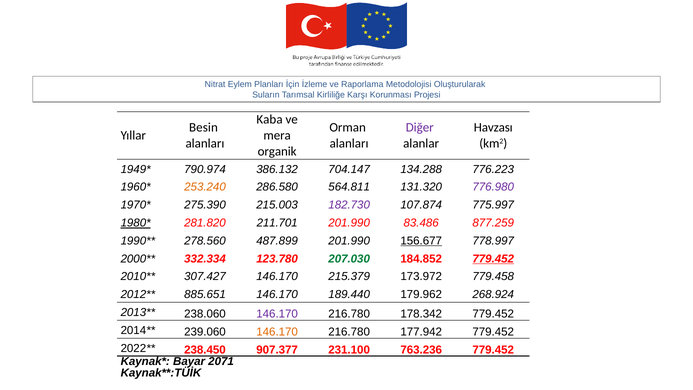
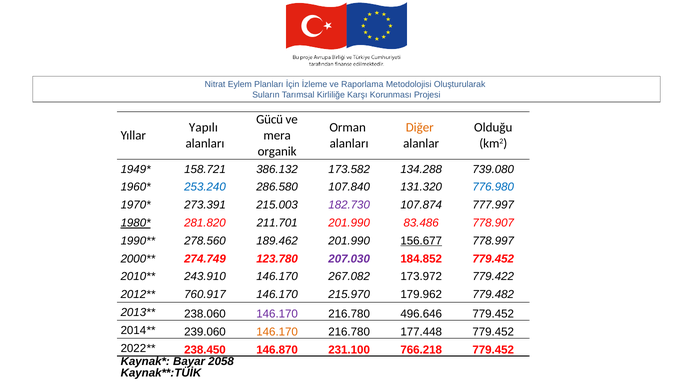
Kaba: Kaba -> Gücü
Besin: Besin -> Yapılı
Diğer colour: purple -> orange
Havzası: Havzası -> Olduğu
790.974: 790.974 -> 158.721
704.147: 704.147 -> 173.582
776.223: 776.223 -> 739.080
253.240 colour: orange -> blue
564.811: 564.811 -> 107.840
776.980 colour: purple -> blue
275.390: 275.390 -> 273.391
775.997: 775.997 -> 777.997
877.259: 877.259 -> 778.907
487.899: 487.899 -> 189.462
332.334: 332.334 -> 274.749
207.030 colour: green -> purple
779.452 at (493, 259) underline: present -> none
307.427: 307.427 -> 243.910
215.379: 215.379 -> 267.082
779.458: 779.458 -> 779.422
885.651: 885.651 -> 760.917
189.440: 189.440 -> 215.970
268.924: 268.924 -> 779.482
178.342: 178.342 -> 496.646
177.942: 177.942 -> 177.448
907.377: 907.377 -> 146.870
763.236: 763.236 -> 766.218
2071: 2071 -> 2058
